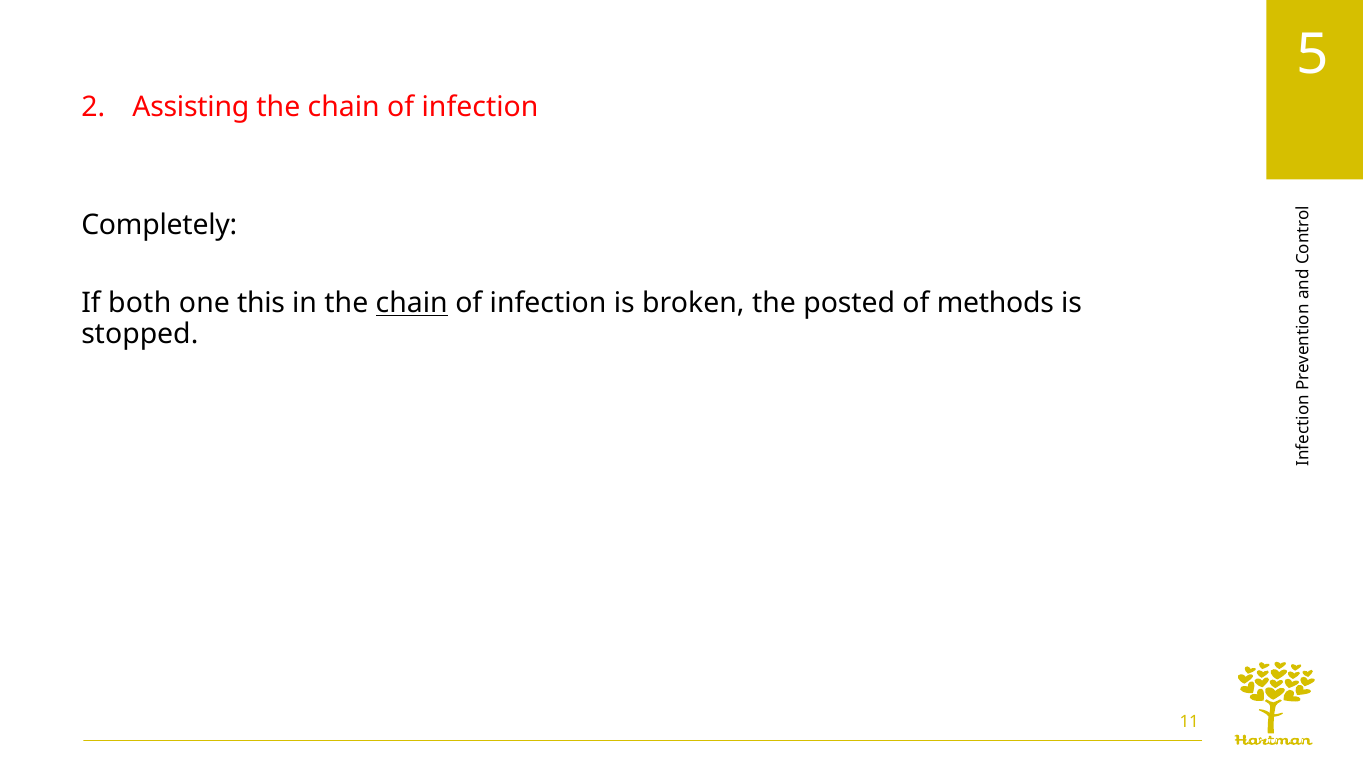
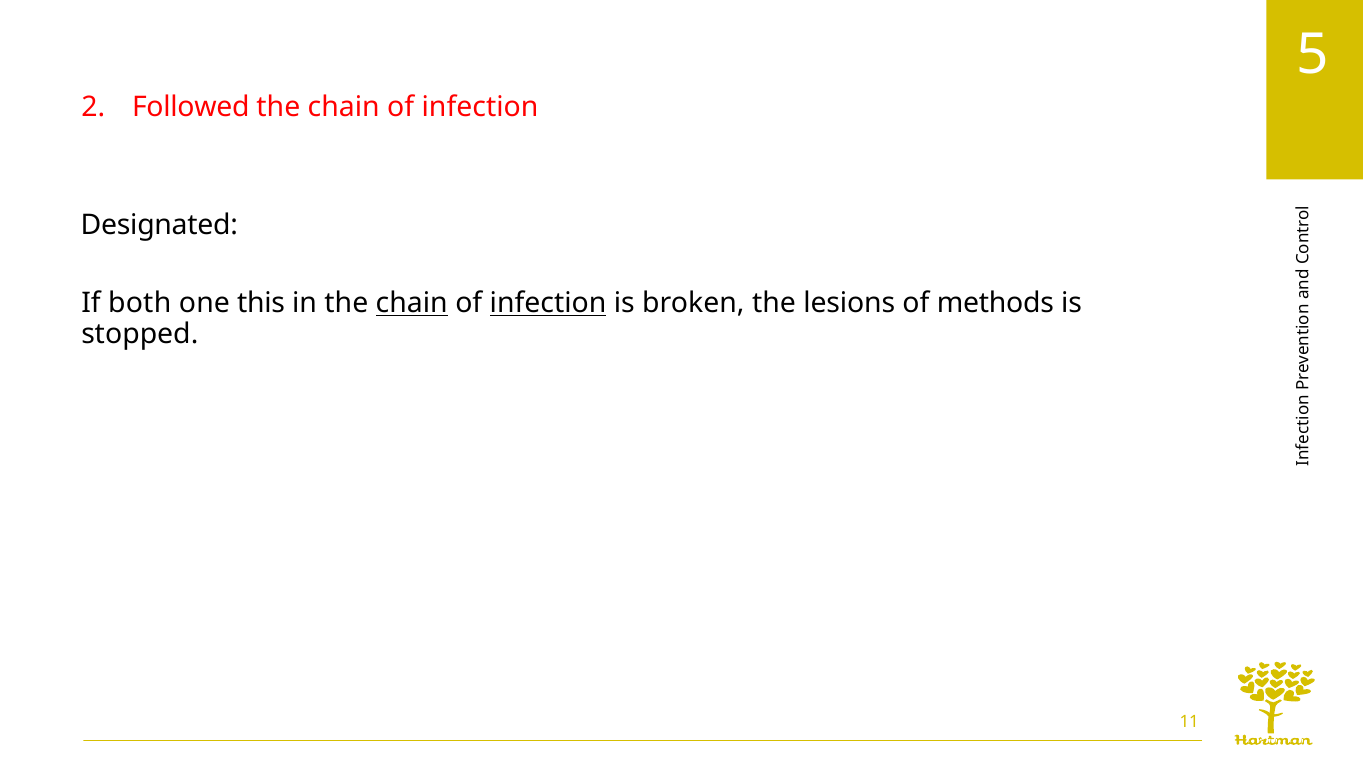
Assisting: Assisting -> Followed
Completely: Completely -> Designated
infection at (548, 303) underline: none -> present
posted: posted -> lesions
